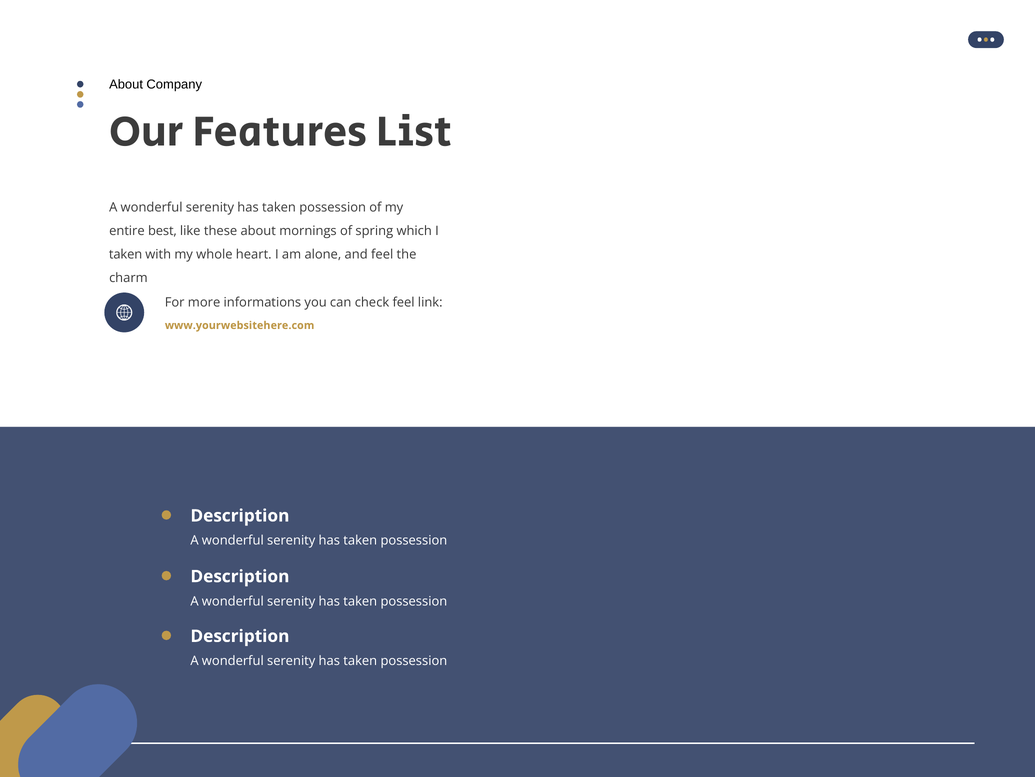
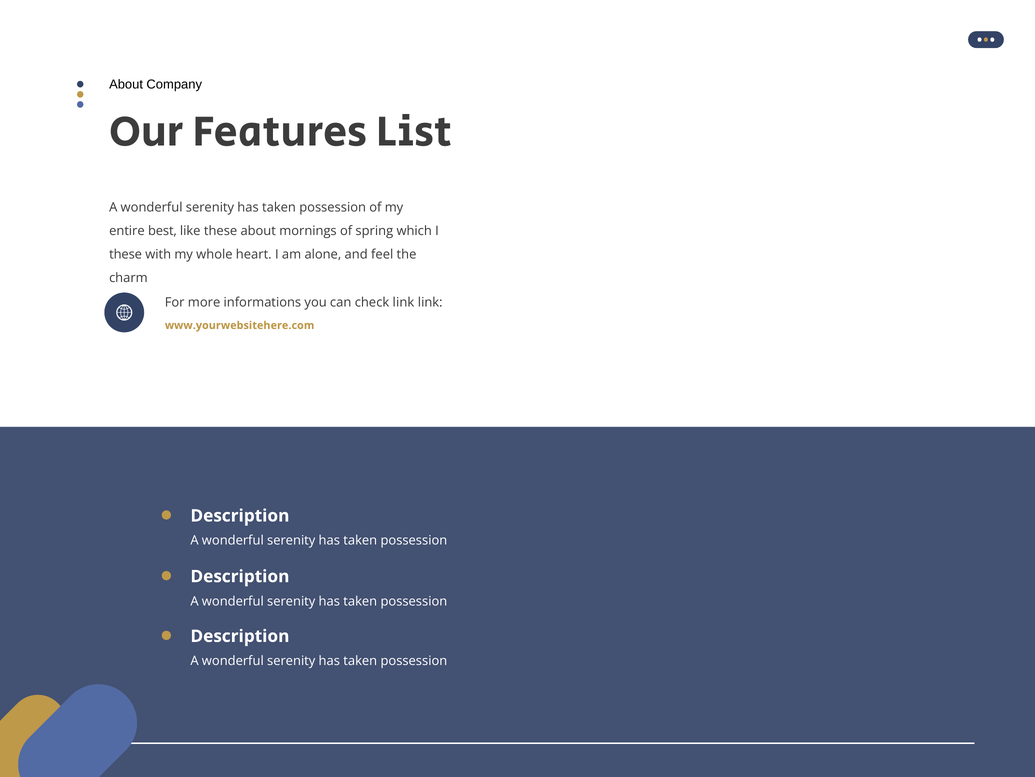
taken at (126, 254): taken -> these
check feel: feel -> link
